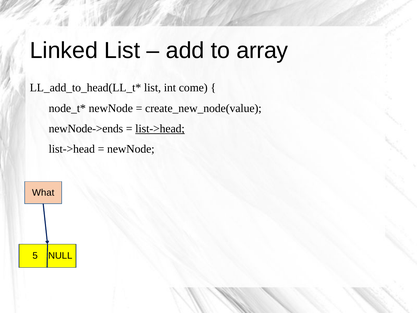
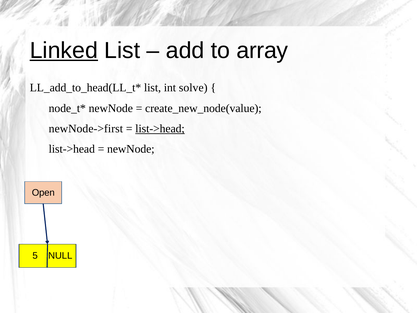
Linked underline: none -> present
come: come -> solve
newNode->ends: newNode->ends -> newNode->first
What: What -> Open
